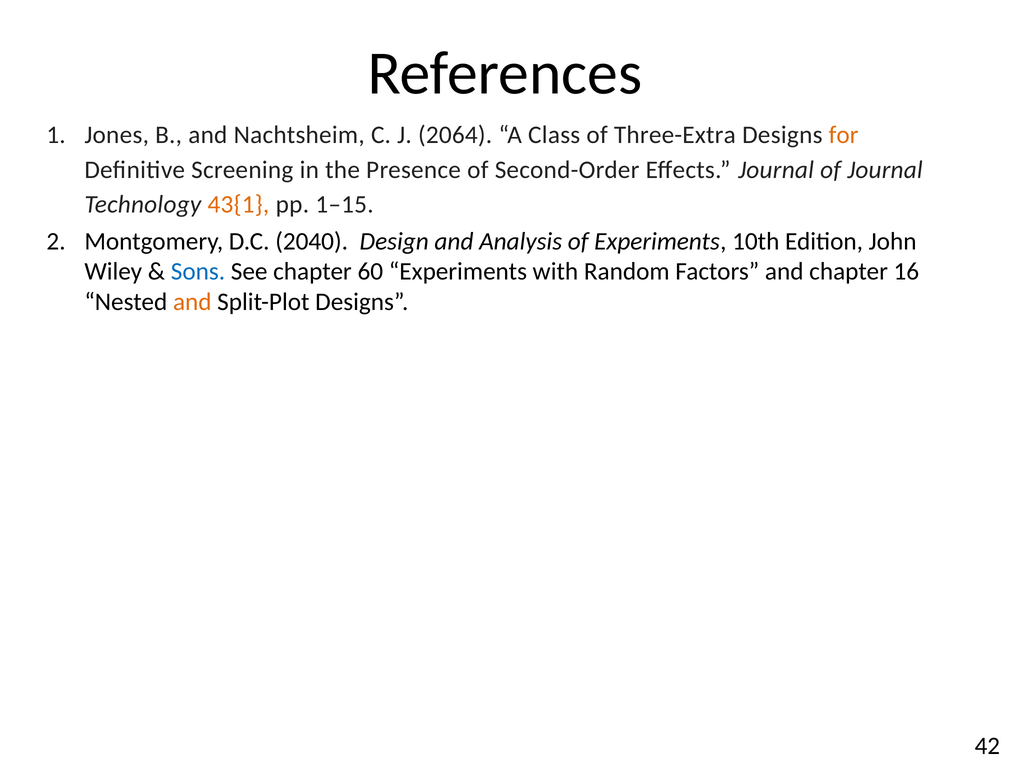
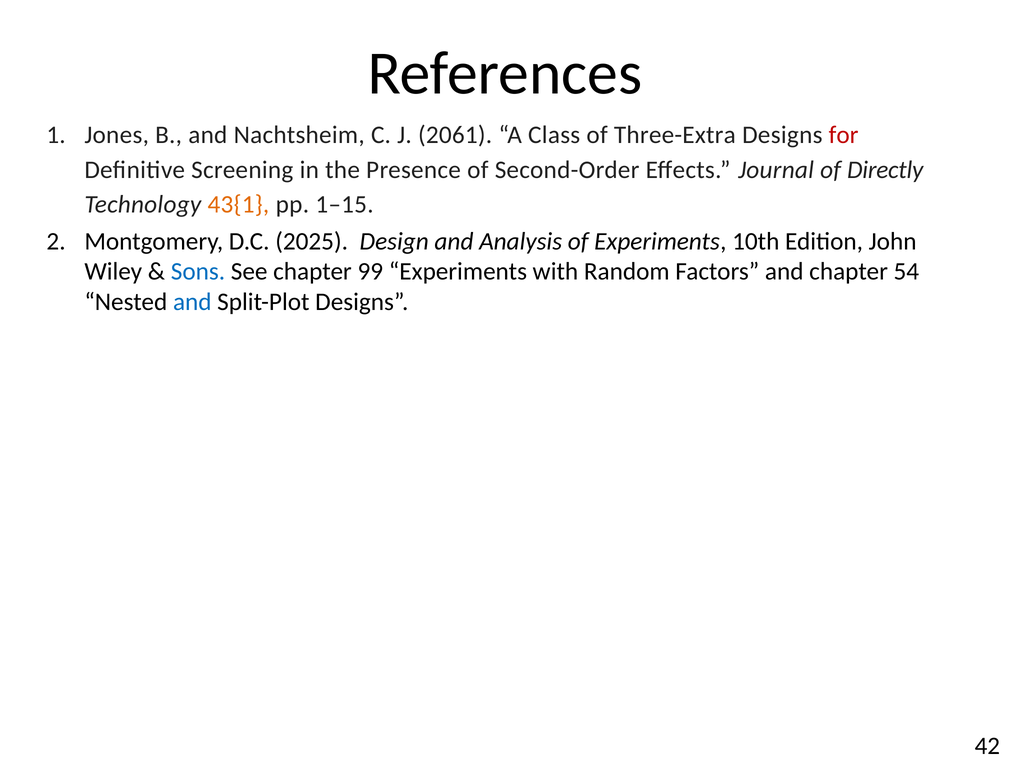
2064: 2064 -> 2061
for colour: orange -> red
of Journal: Journal -> Directly
2040: 2040 -> 2025
60: 60 -> 99
16: 16 -> 54
and at (192, 302) colour: orange -> blue
